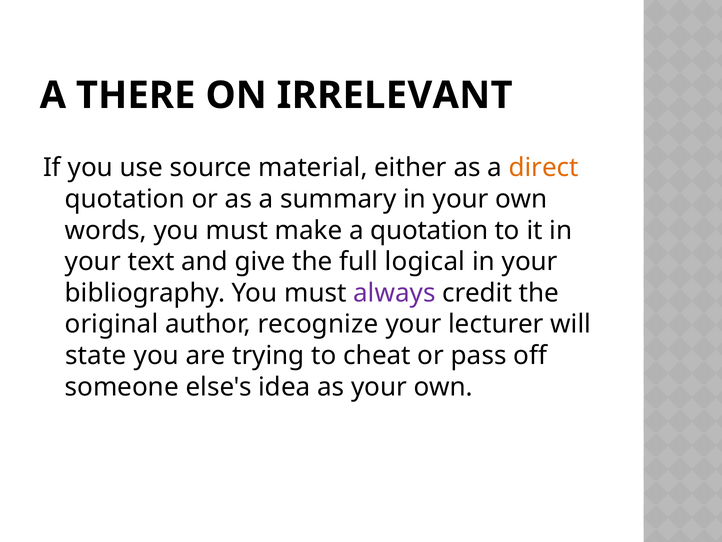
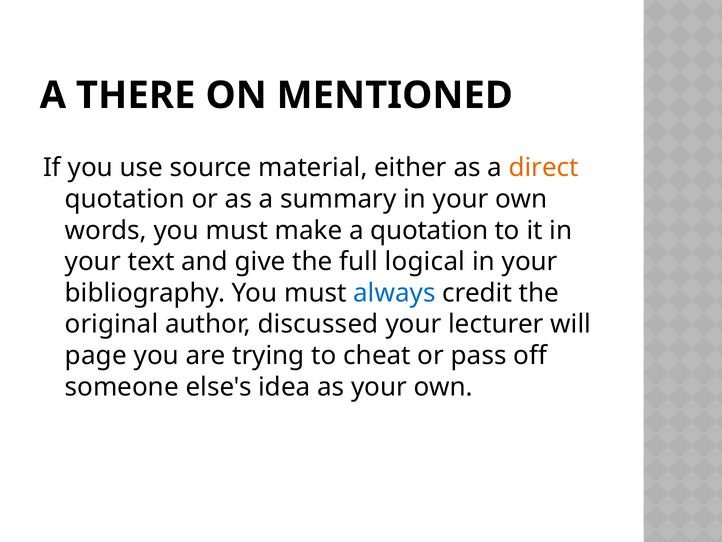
IRRELEVANT: IRRELEVANT -> MENTIONED
always colour: purple -> blue
recognize: recognize -> discussed
state: state -> page
